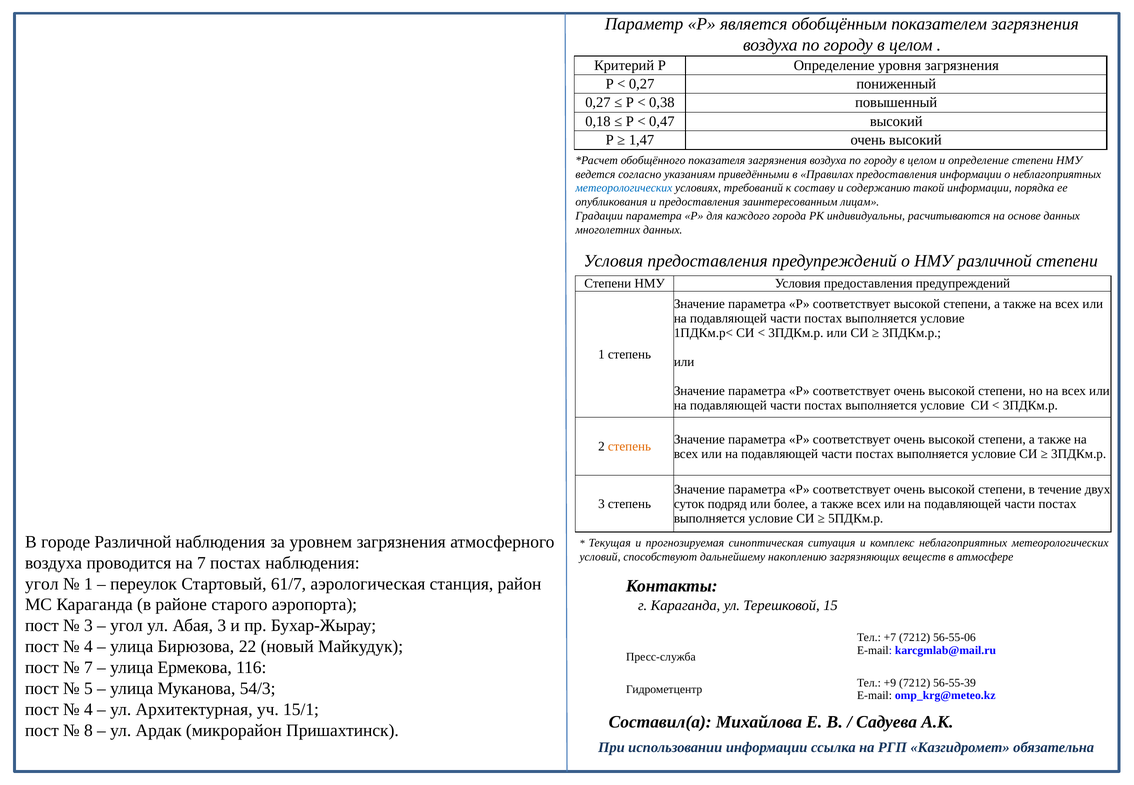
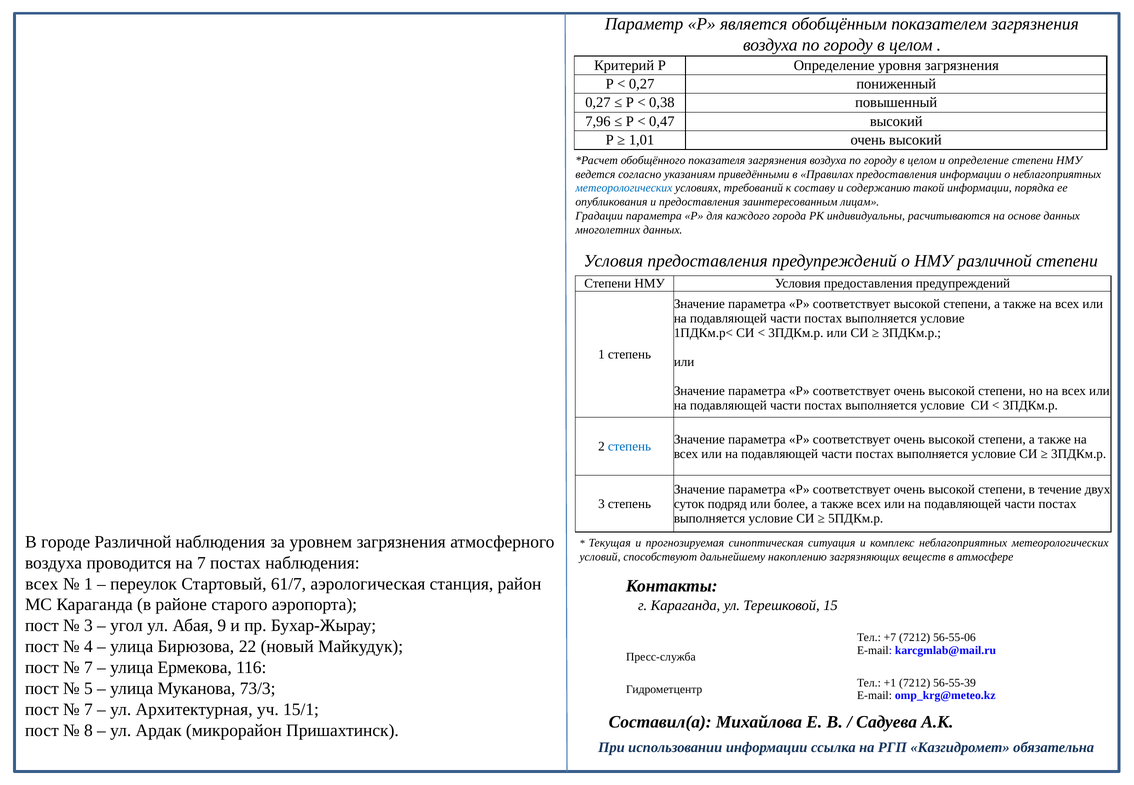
0,18: 0,18 -> 7,96
1,47: 1,47 -> 1,01
степень at (629, 446) colour: orange -> blue
угол at (42, 584): угол -> всех
Абая 3: 3 -> 9
+9: +9 -> +1
54/3: 54/3 -> 73/3
4 at (88, 709): 4 -> 7
